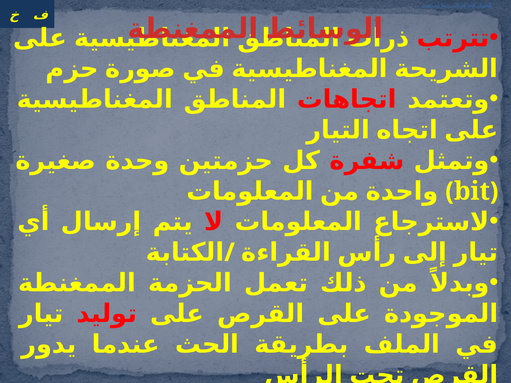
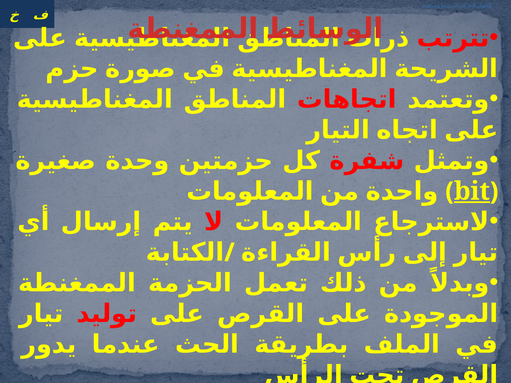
bit underline: none -> present
